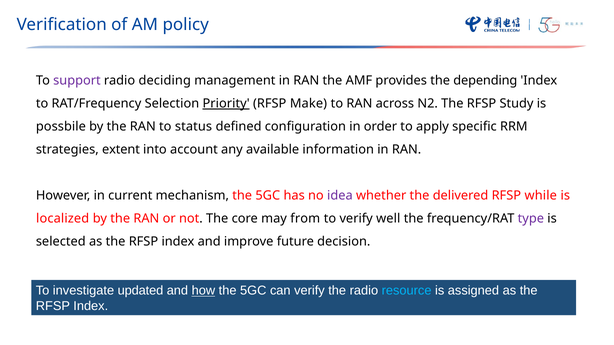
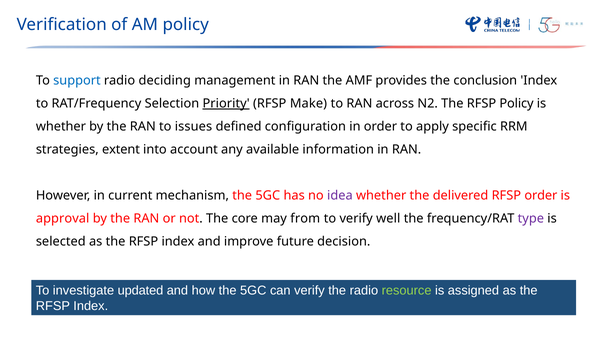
support colour: purple -> blue
depending: depending -> conclusion
RFSP Study: Study -> Policy
possbile at (61, 127): possbile -> whether
status: status -> issues
RFSP while: while -> order
localized: localized -> approval
how underline: present -> none
resource colour: light blue -> light green
